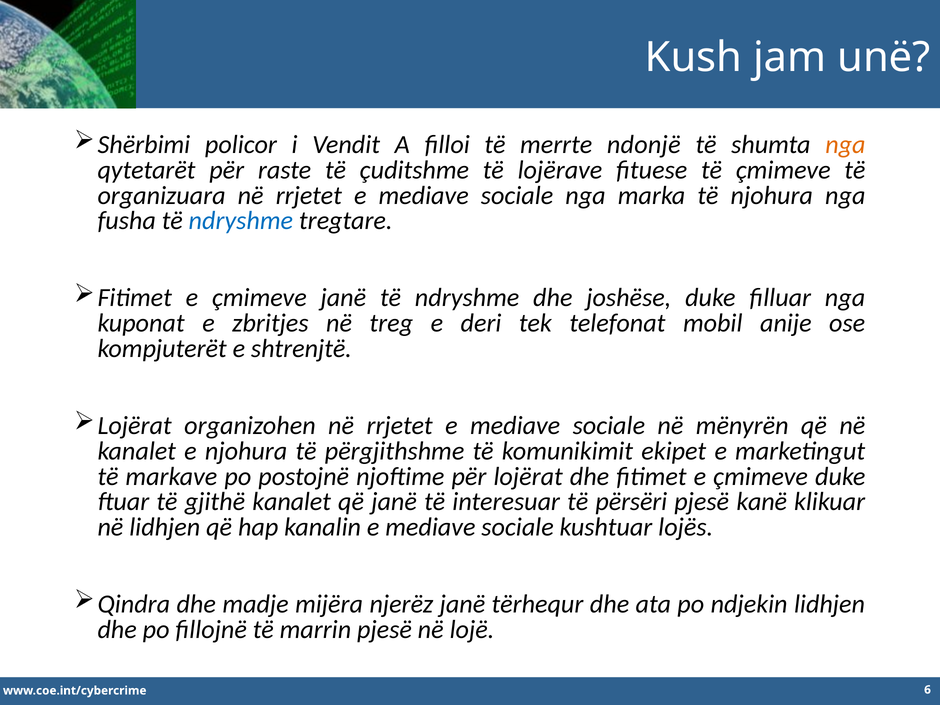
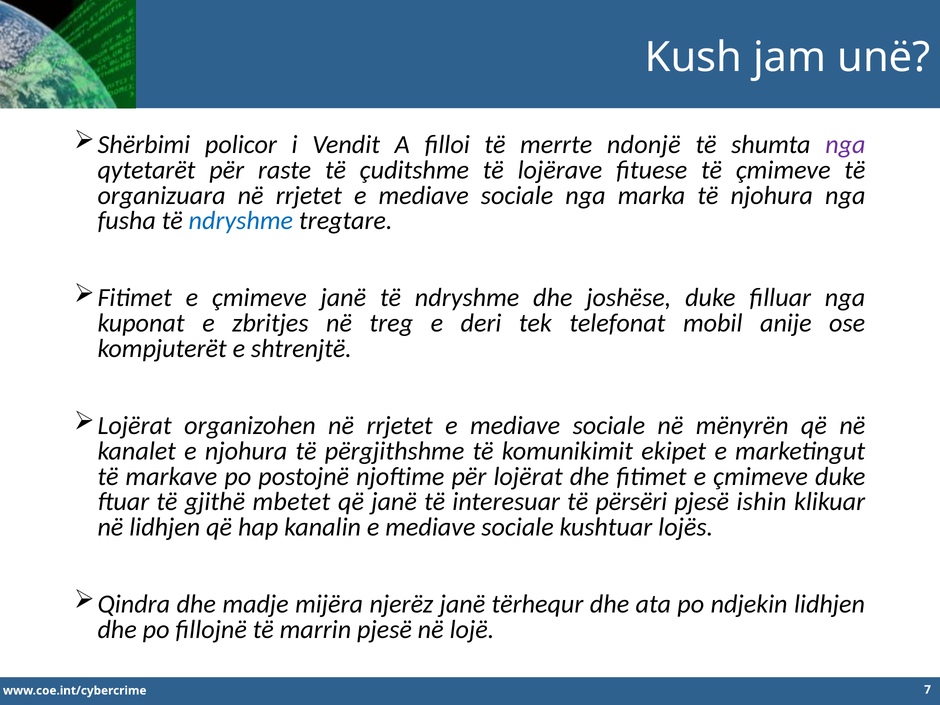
nga at (845, 145) colour: orange -> purple
gjithë kanalet: kanalet -> mbetet
kanë: kanë -> ishin
6: 6 -> 7
